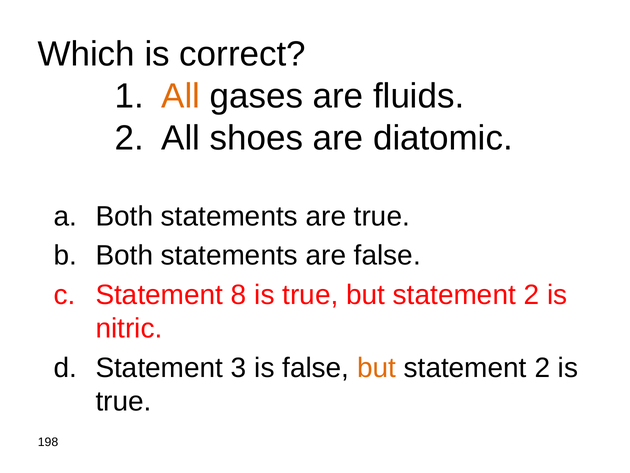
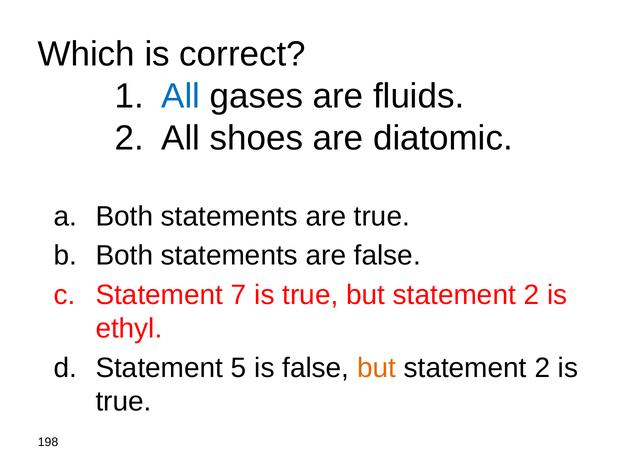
All at (181, 96) colour: orange -> blue
8: 8 -> 7
nitric: nitric -> ethyl
3: 3 -> 5
